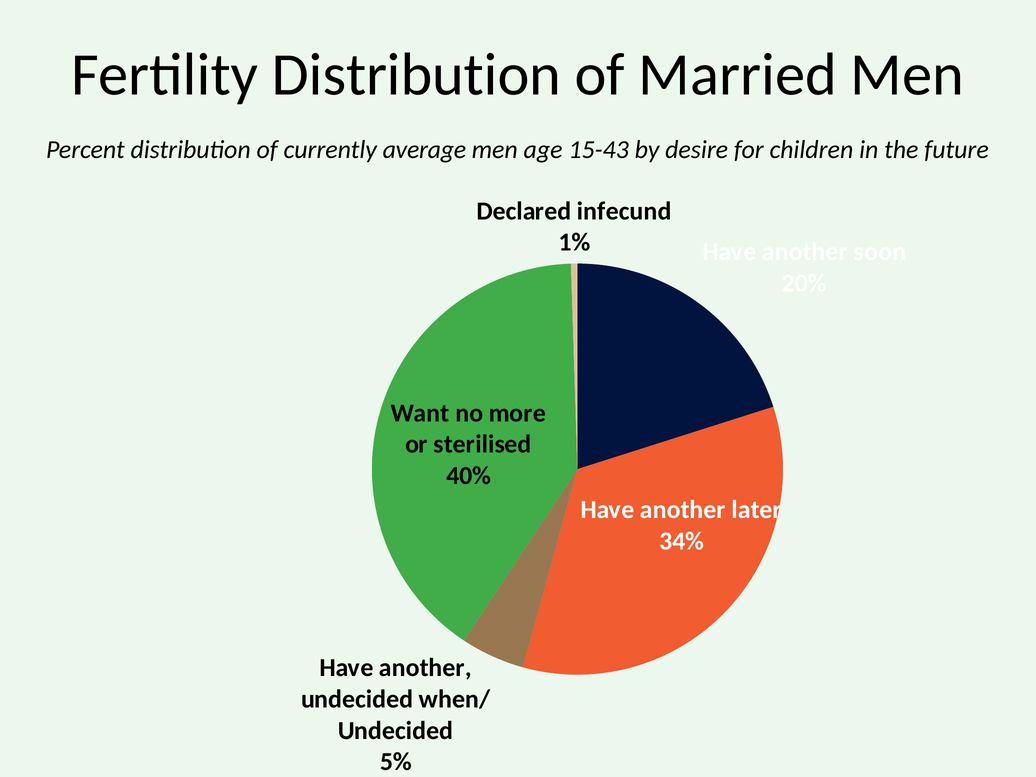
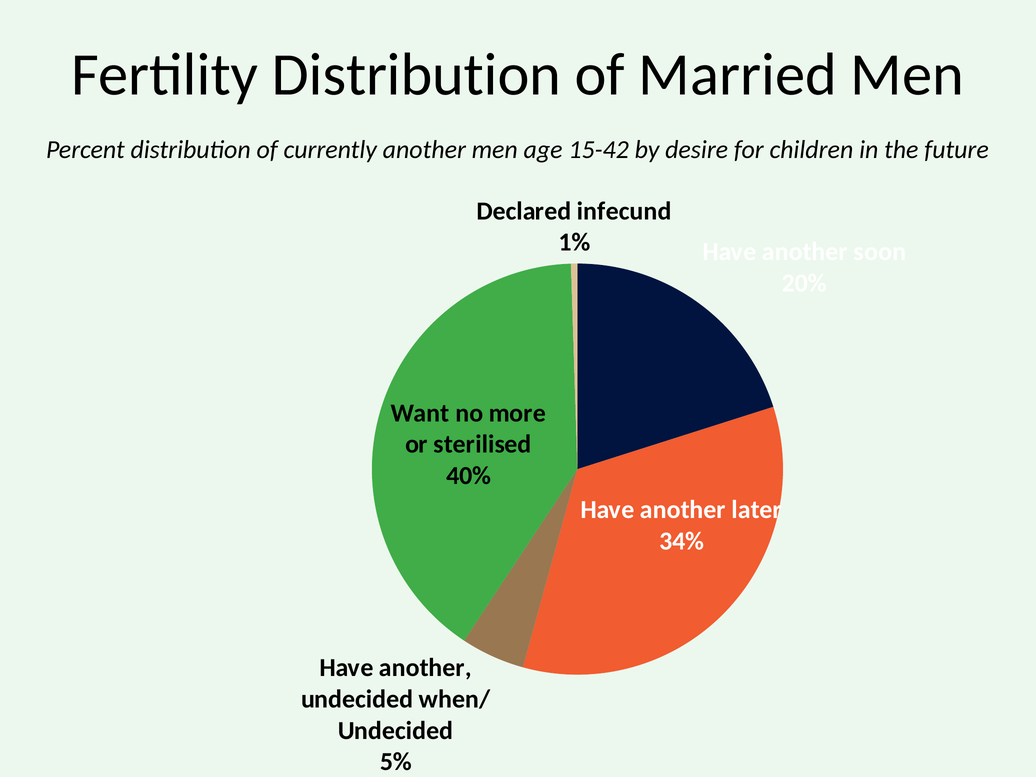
currently average: average -> another
15-43: 15-43 -> 15-42
